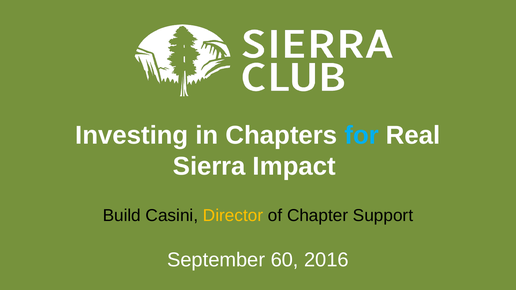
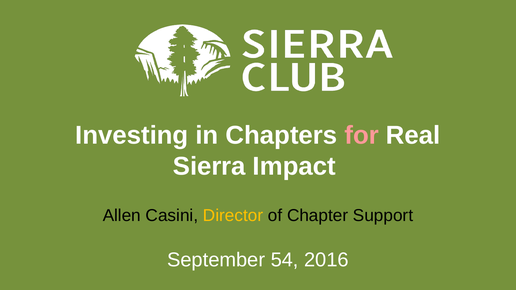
for colour: light blue -> pink
Build: Build -> Allen
60: 60 -> 54
